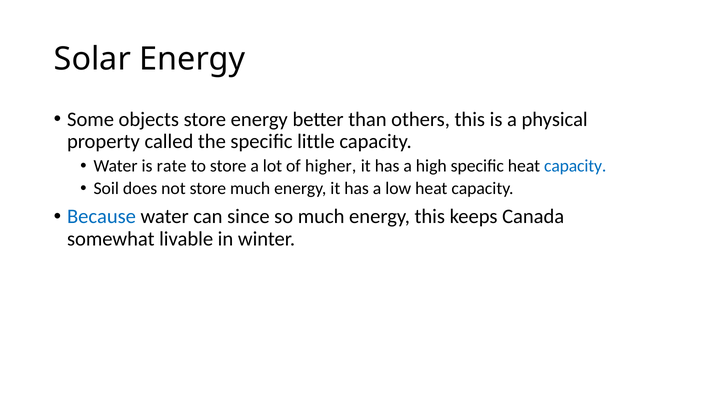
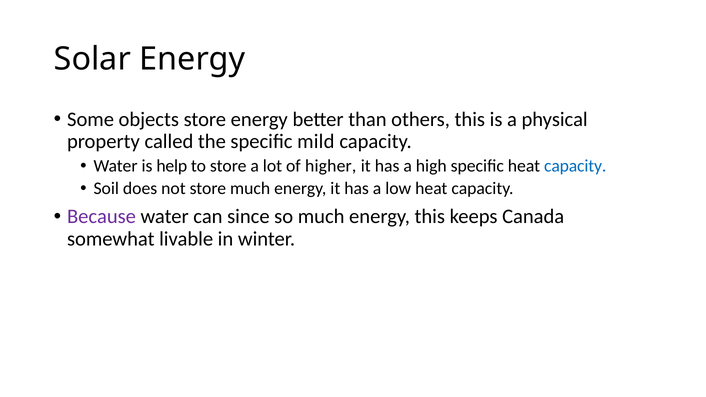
little: little -> mild
rate: rate -> help
Because colour: blue -> purple
